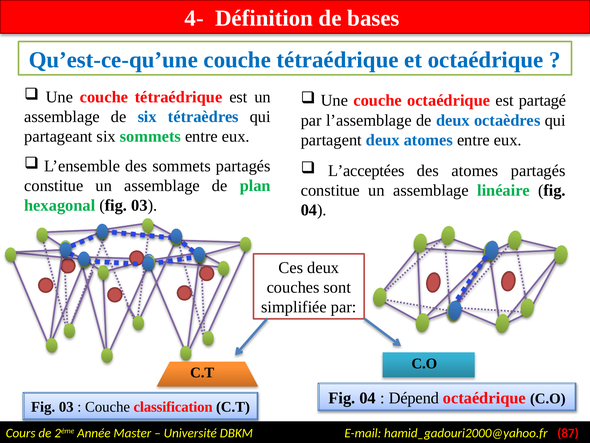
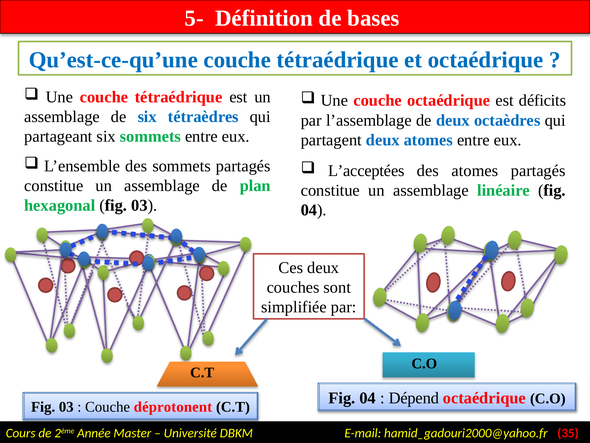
4-: 4- -> 5-
partagé: partagé -> déficits
classification: classification -> déprotonent
87: 87 -> 35
